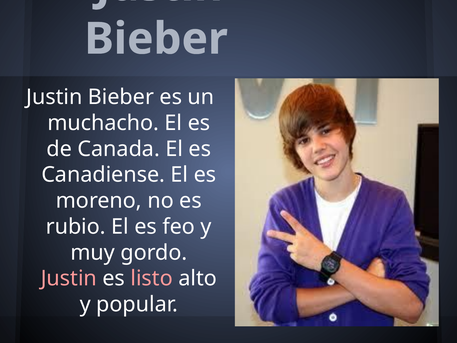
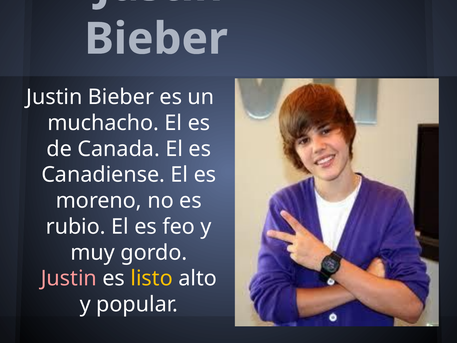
listo colour: pink -> yellow
